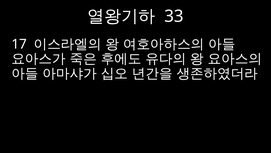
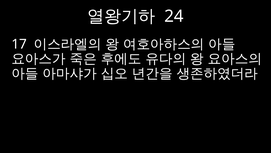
33: 33 -> 24
